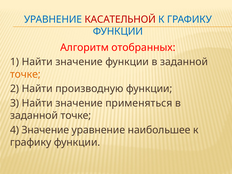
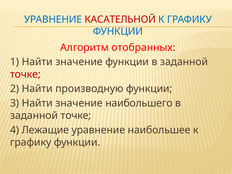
точке at (25, 74) colour: orange -> red
применяться: применяться -> наибольшего
4 Значение: Значение -> Лежащие
